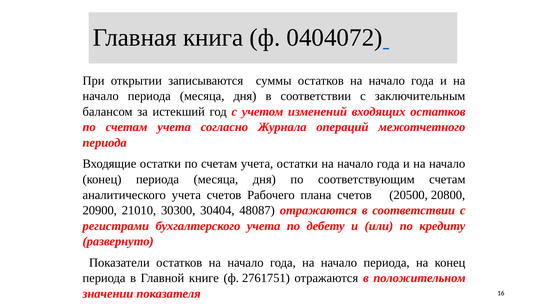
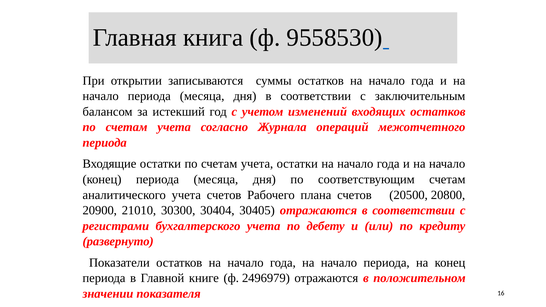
0404072: 0404072 -> 9558530
48087: 48087 -> 30405
2761751: 2761751 -> 2496979
